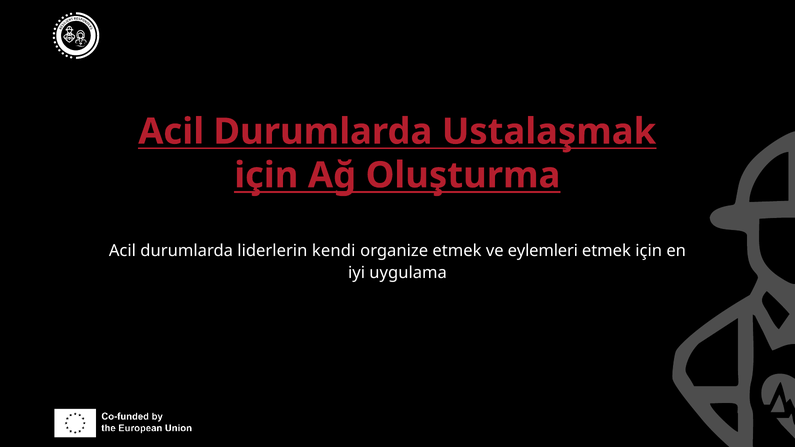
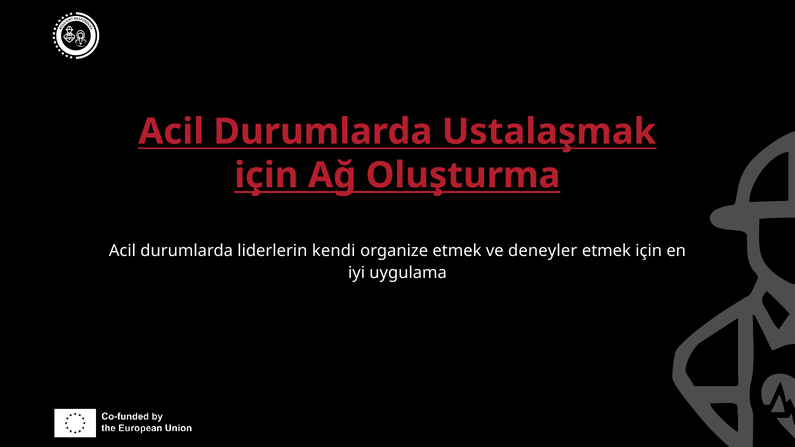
eylemleri: eylemleri -> deneyler
